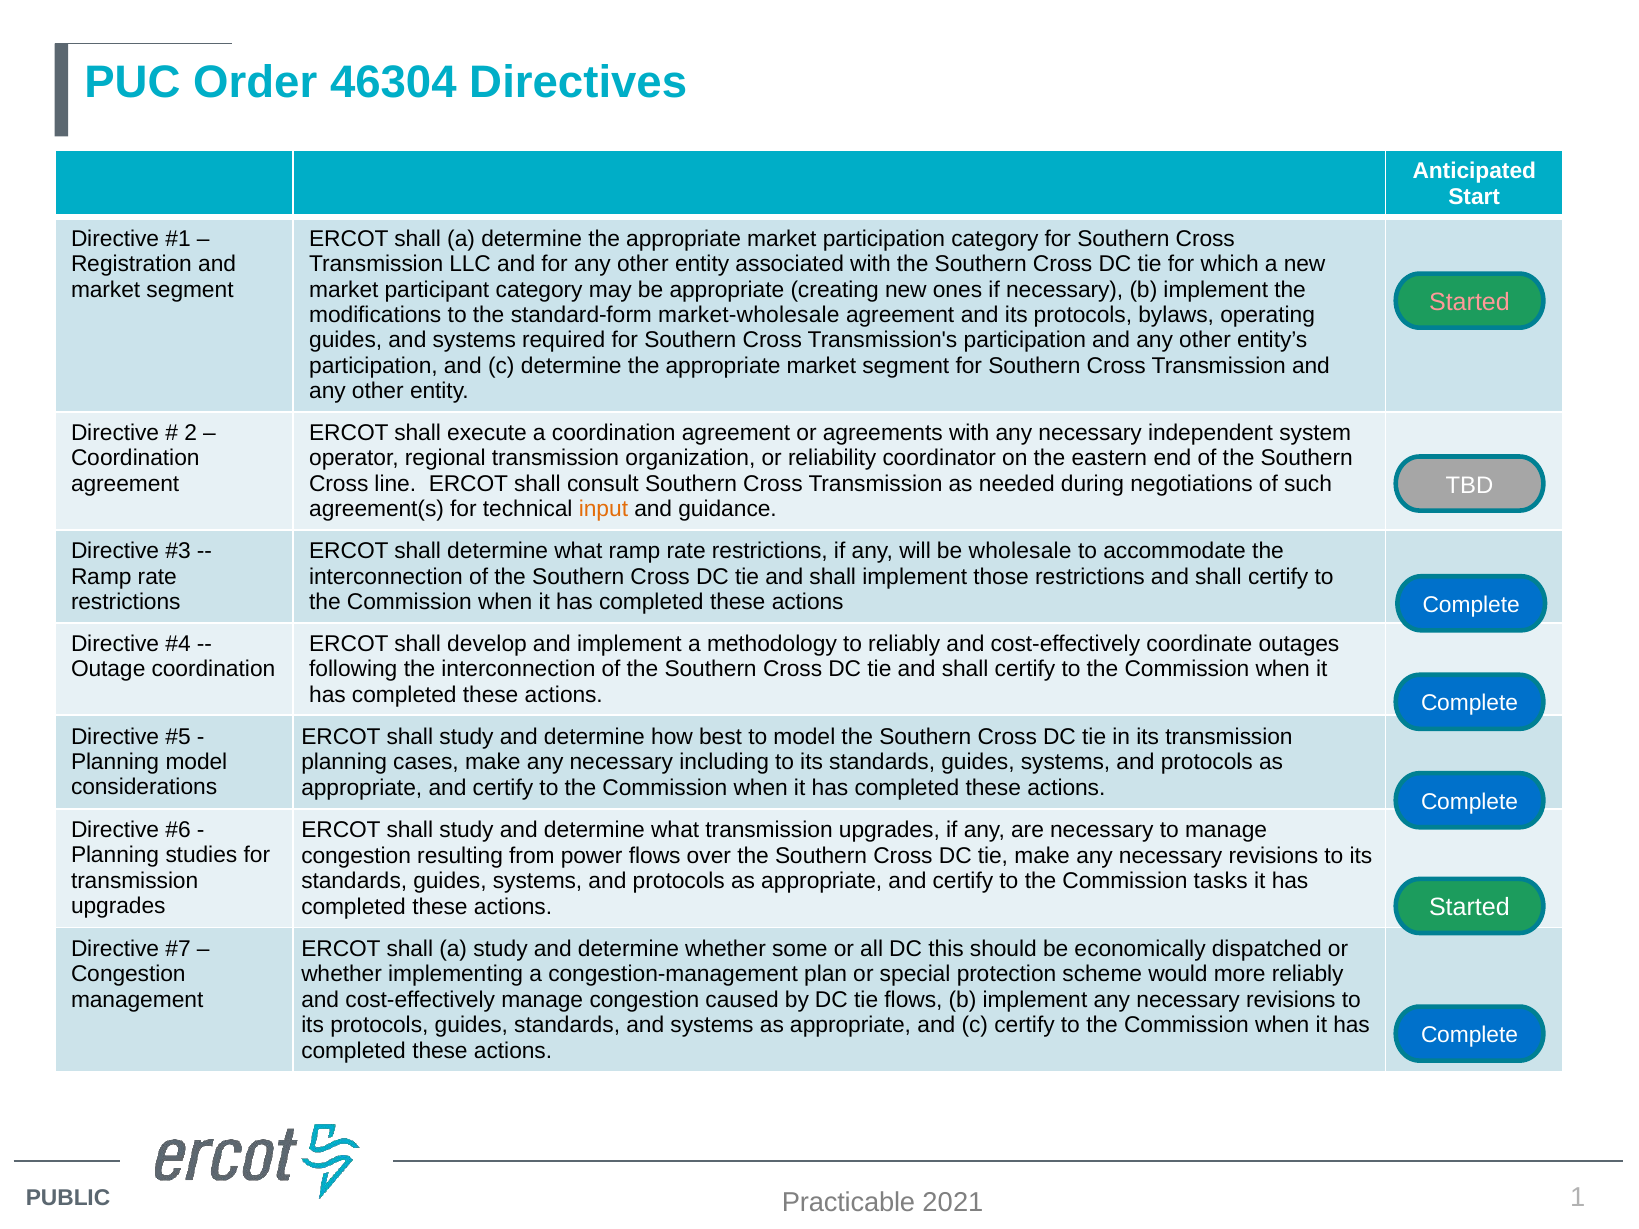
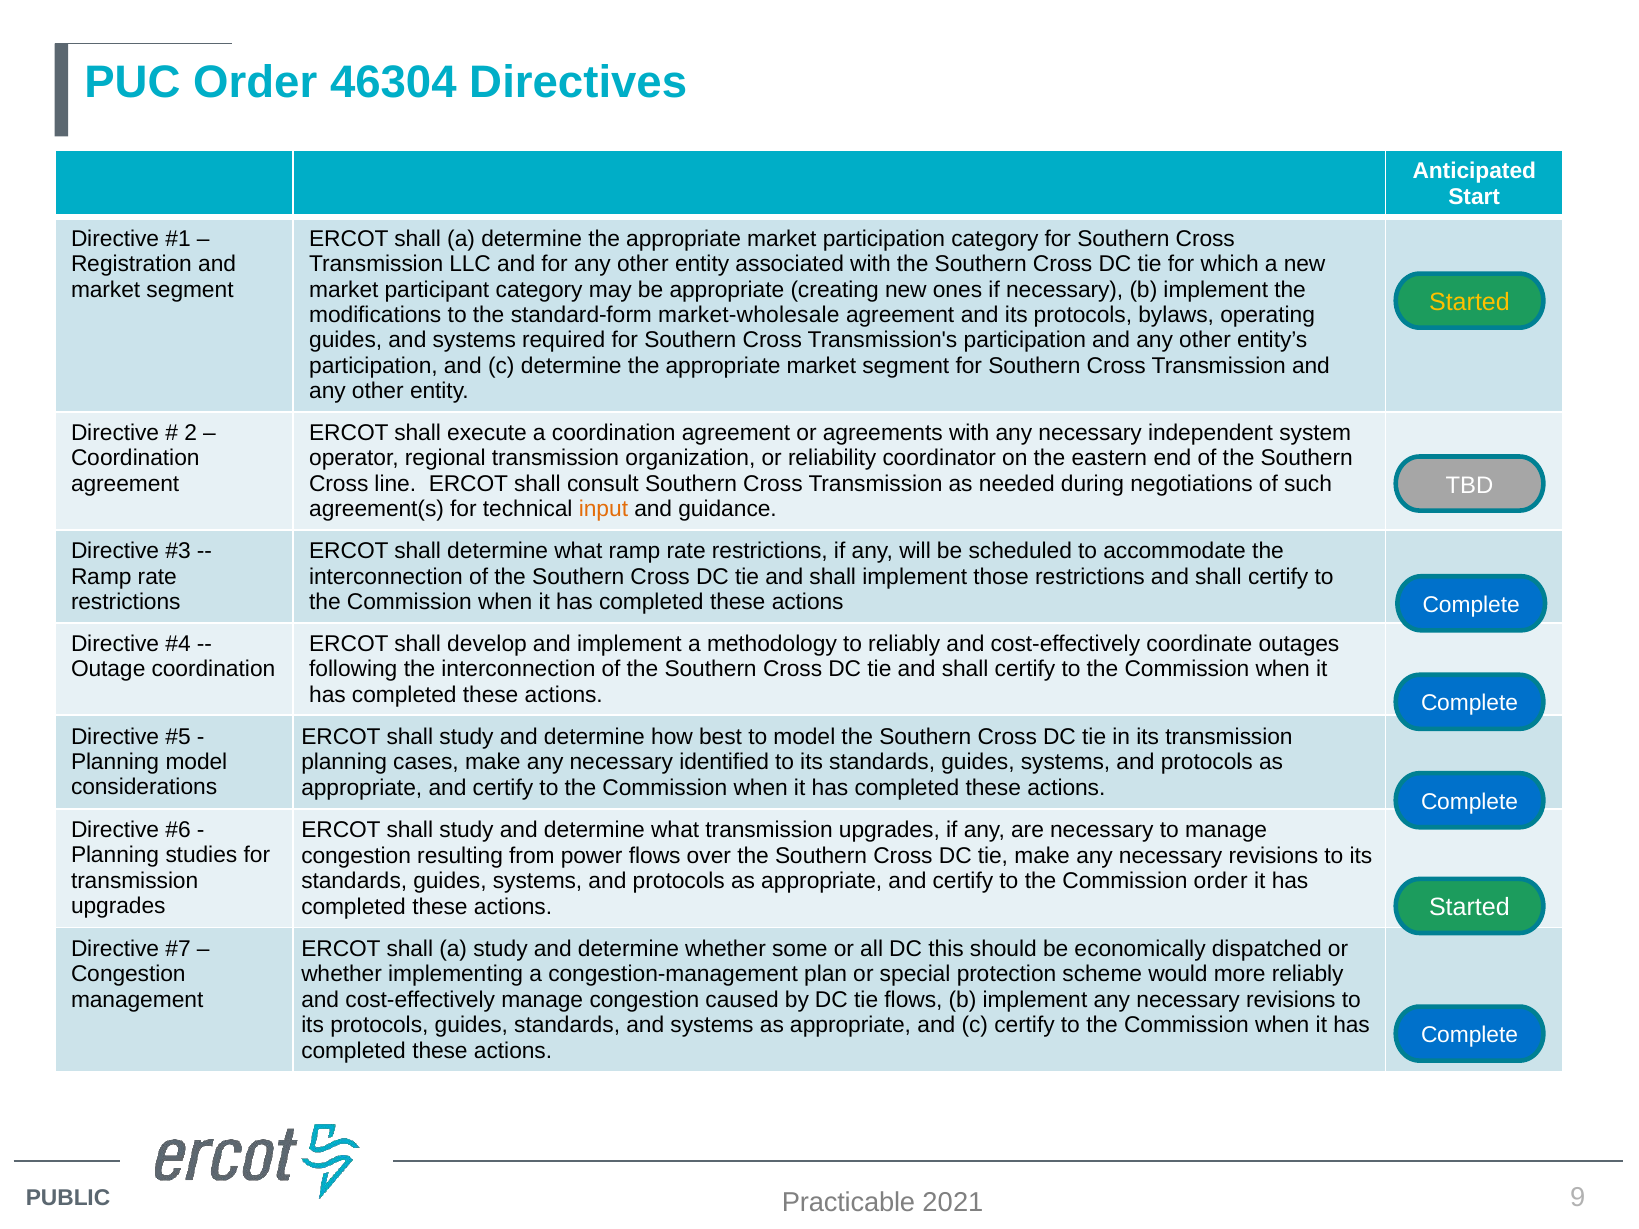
Started at (1469, 302) colour: pink -> yellow
wholesale: wholesale -> scheduled
including: including -> identified
Commission tasks: tasks -> order
1: 1 -> 9
